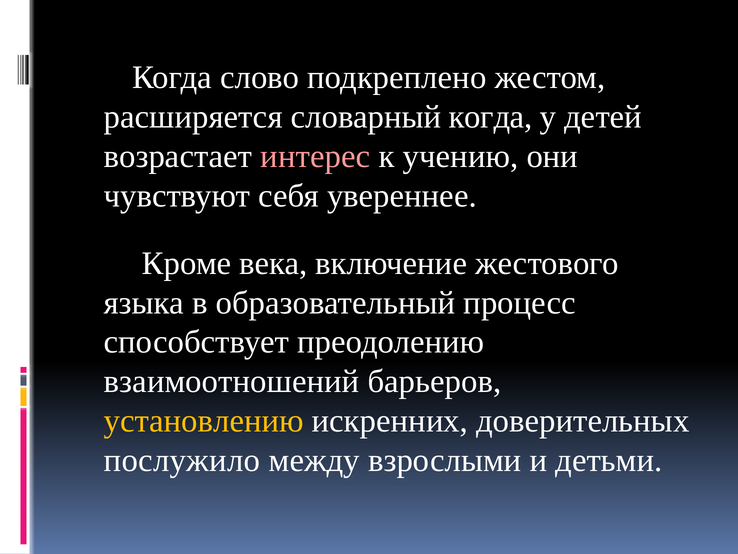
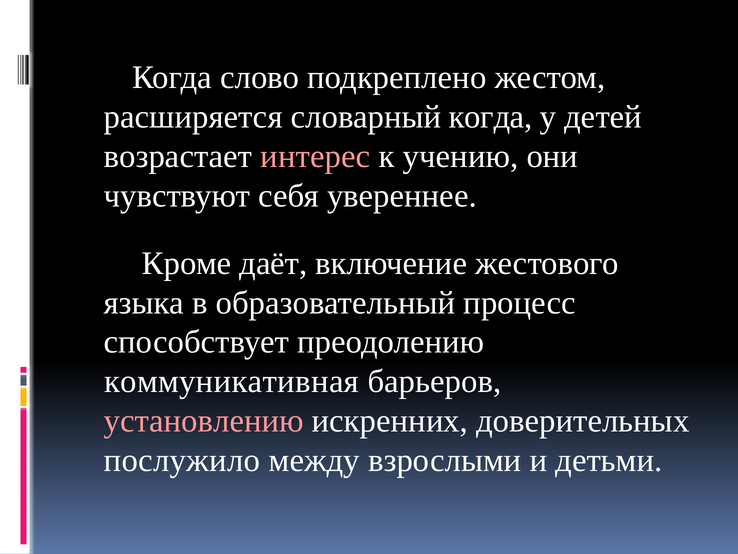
века: века -> даёт
взаимоотношений: взаимоотношений -> коммуникативная
установлению colour: yellow -> pink
